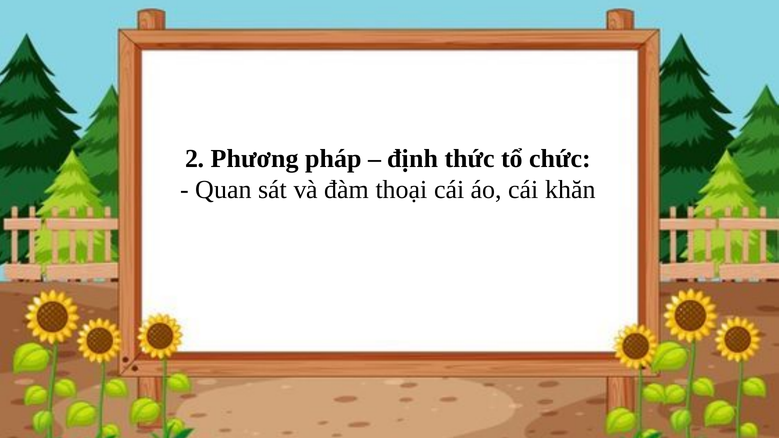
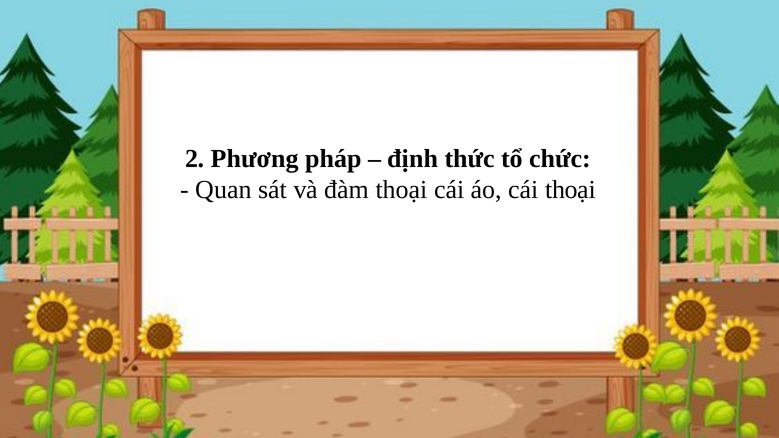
cái khăn: khăn -> thoại
